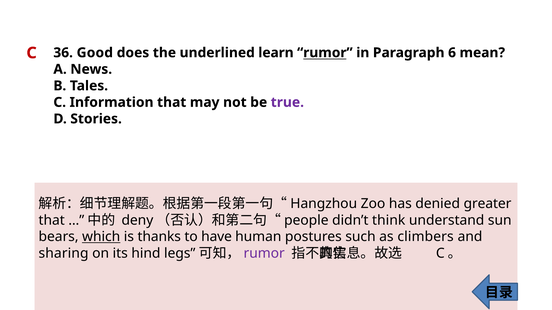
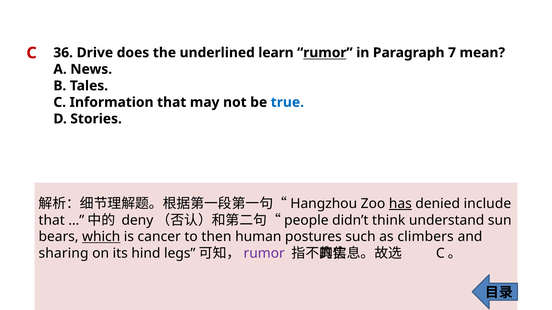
Good: Good -> Drive
6: 6 -> 7
true colour: purple -> blue
has underline: none -> present
greater: greater -> include
thanks: thanks -> cancer
have: have -> then
